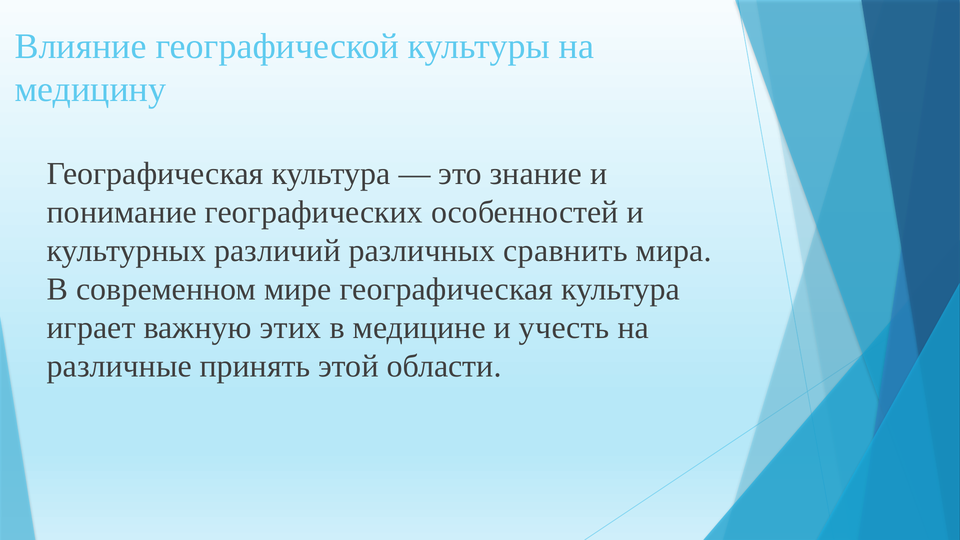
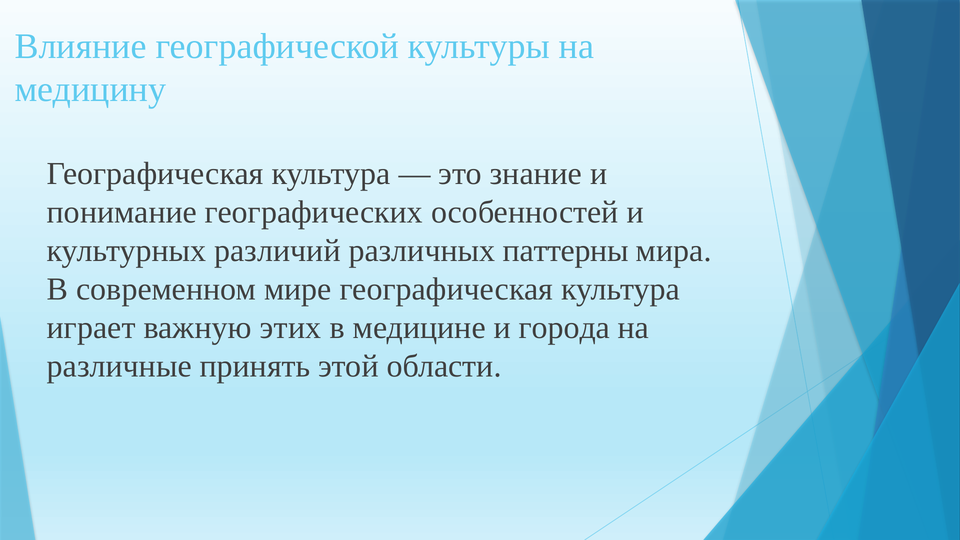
сравнить: сравнить -> паттерны
учесть: учесть -> города
